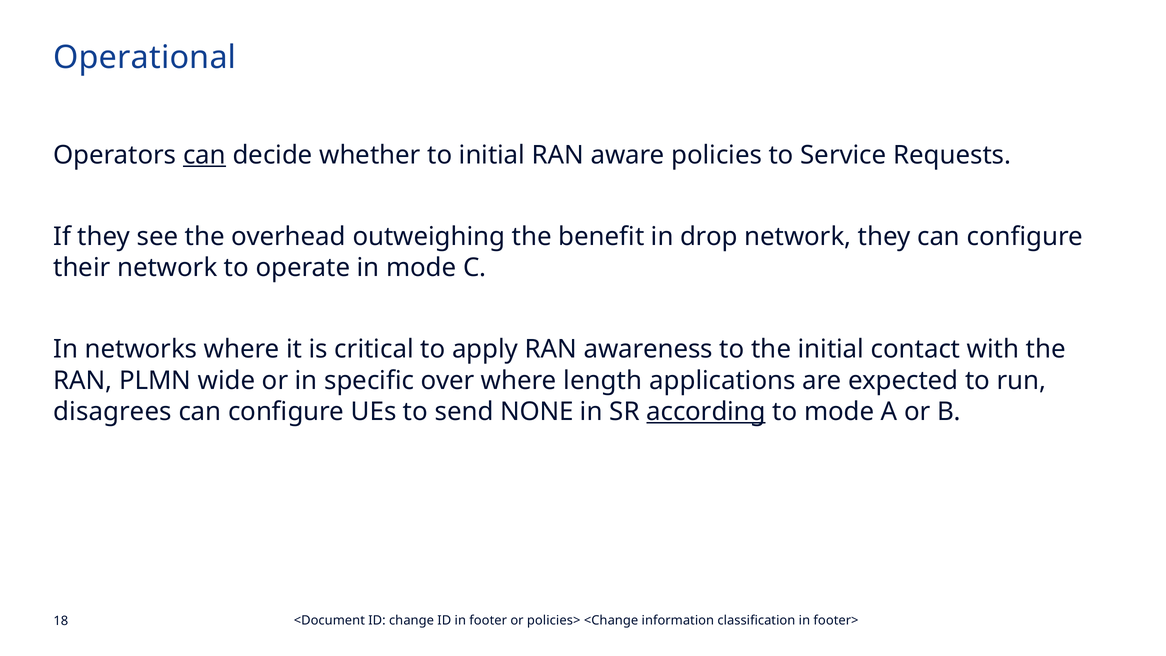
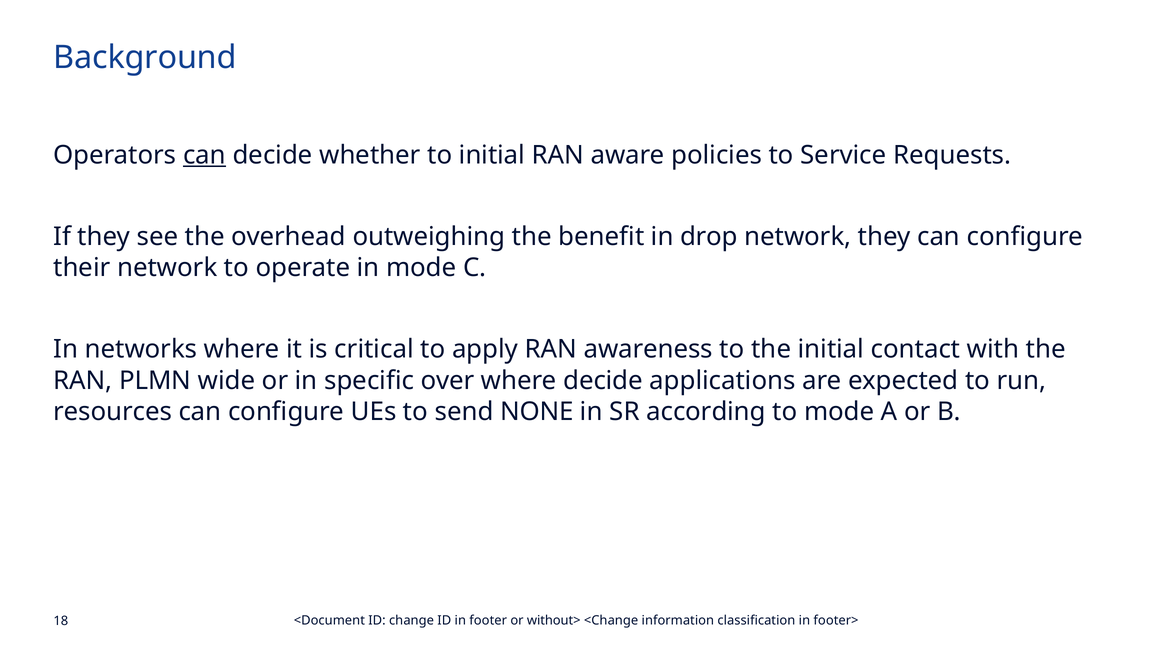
Operational: Operational -> Background
where length: length -> decide
disagrees: disagrees -> resources
according underline: present -> none
policies>: policies> -> without>
